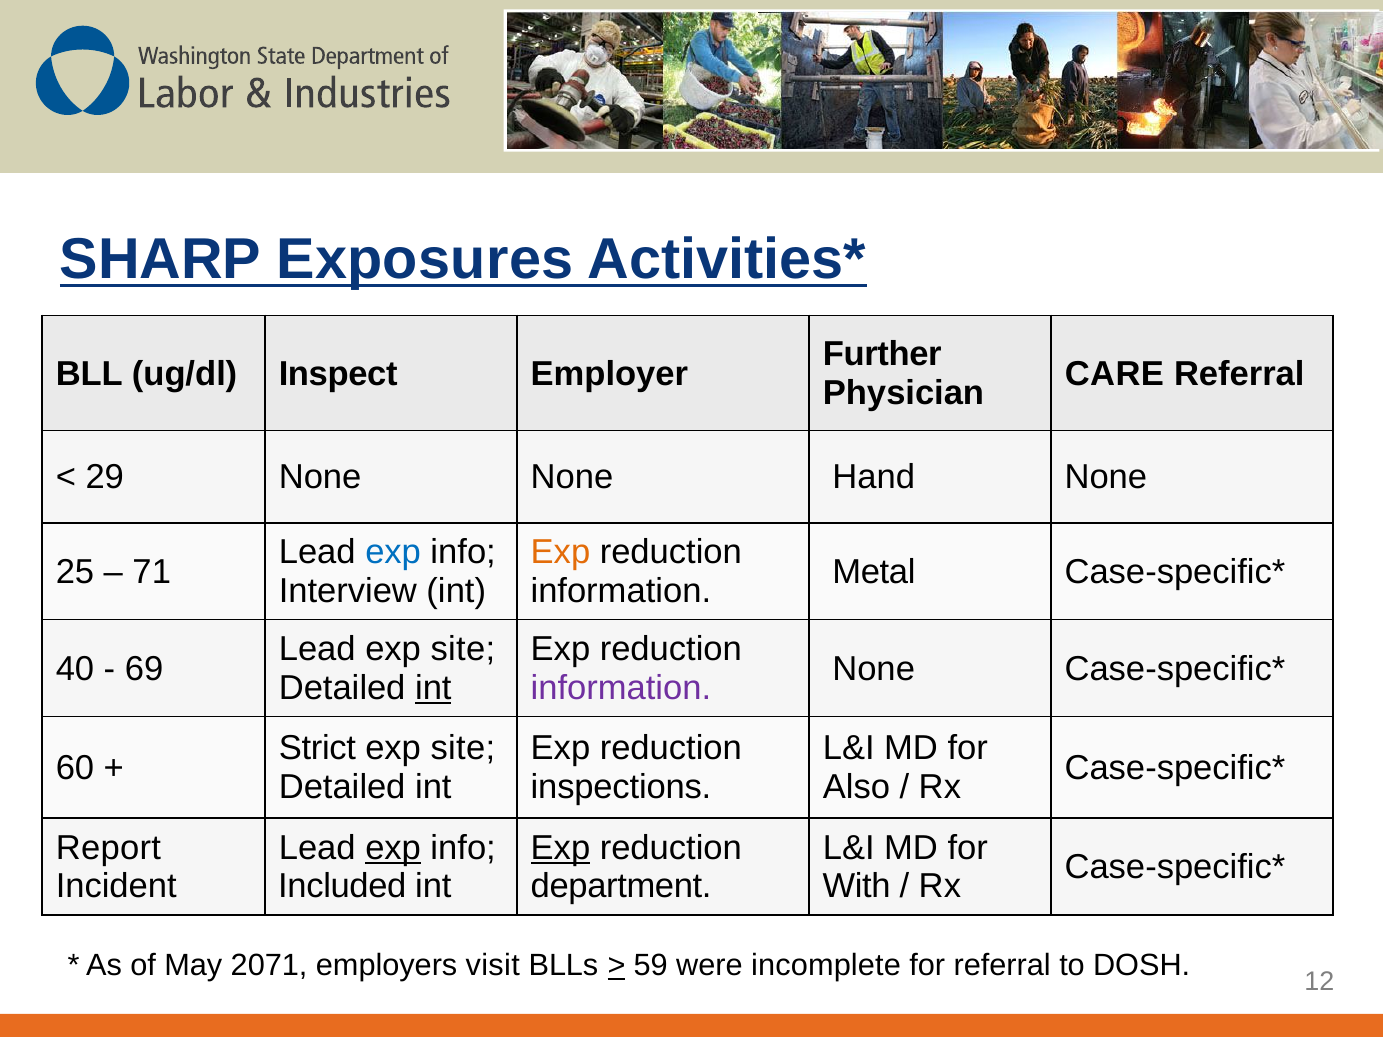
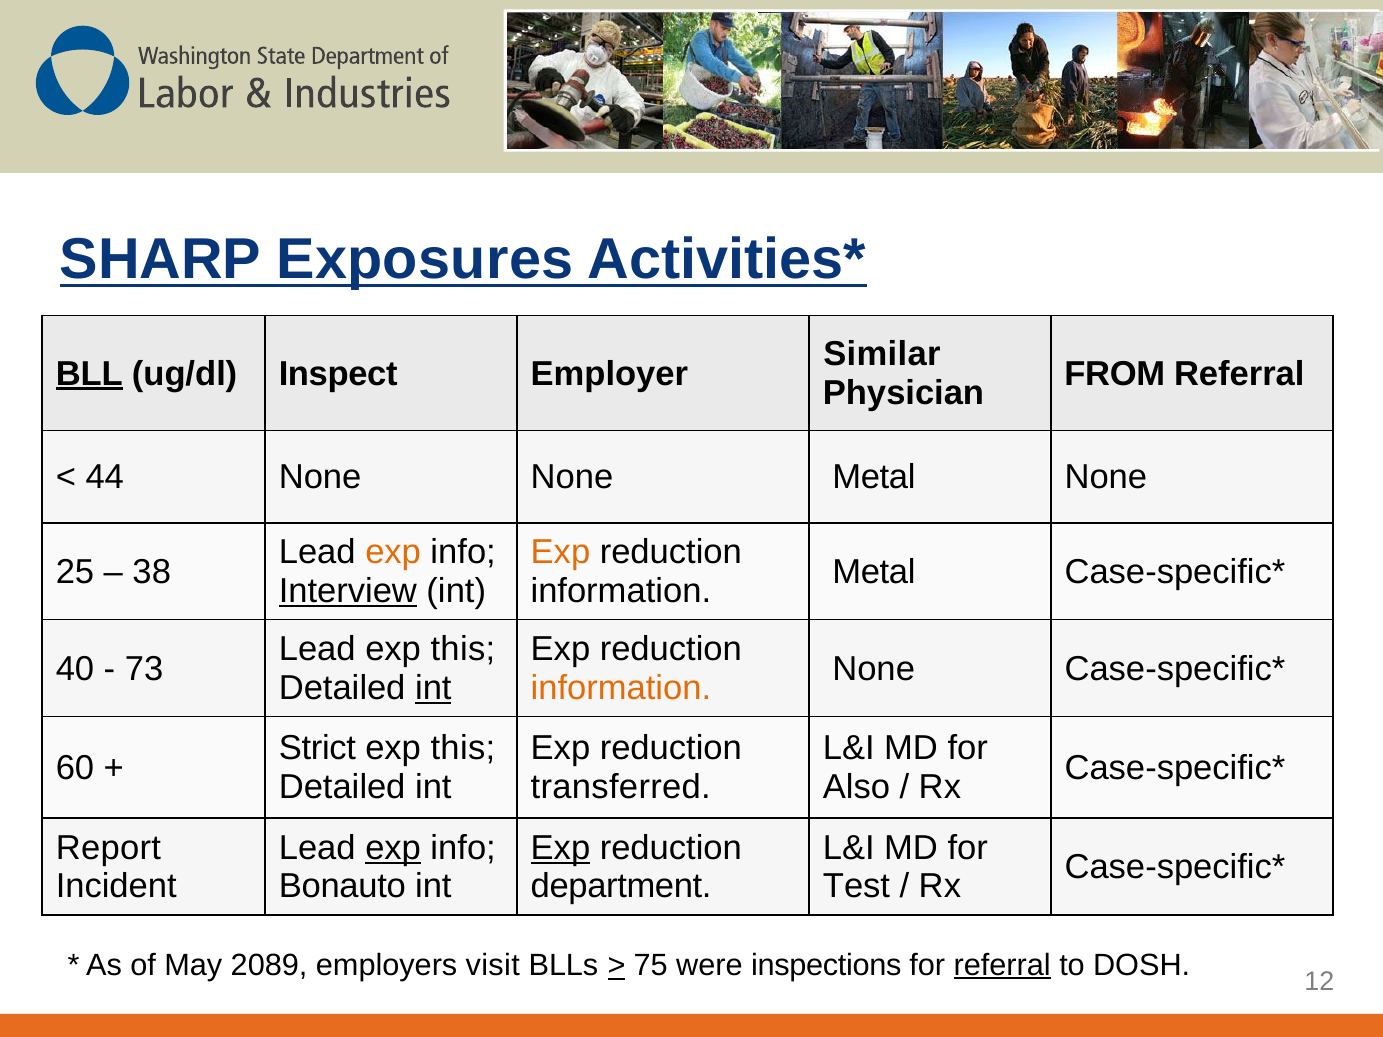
Further: Further -> Similar
BLL underline: none -> present
CARE: CARE -> FROM
29: 29 -> 44
None Hand: Hand -> Metal
exp at (393, 553) colour: blue -> orange
71: 71 -> 38
Interview underline: none -> present
Lead exp site: site -> this
69: 69 -> 73
information at (621, 688) colour: purple -> orange
site at (463, 749): site -> this
inspections: inspections -> transferred
Included: Included -> Bonauto
With: With -> Test
2071: 2071 -> 2089
59: 59 -> 75
incomplete: incomplete -> inspections
referral at (1002, 965) underline: none -> present
